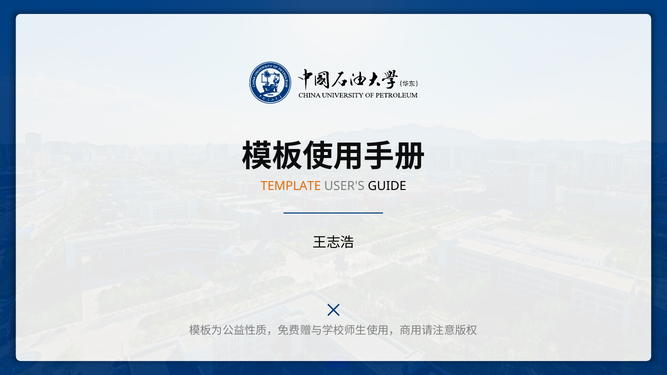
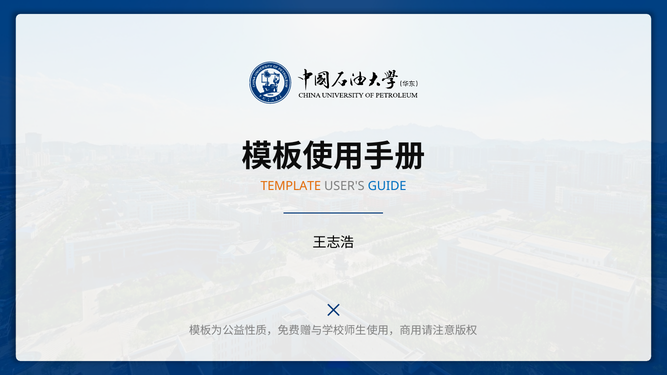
GUIDE colour: black -> blue
